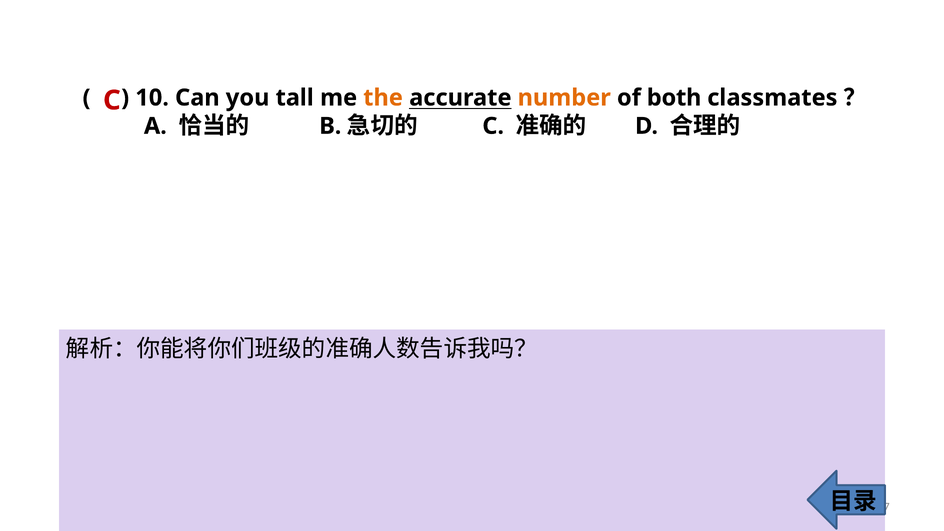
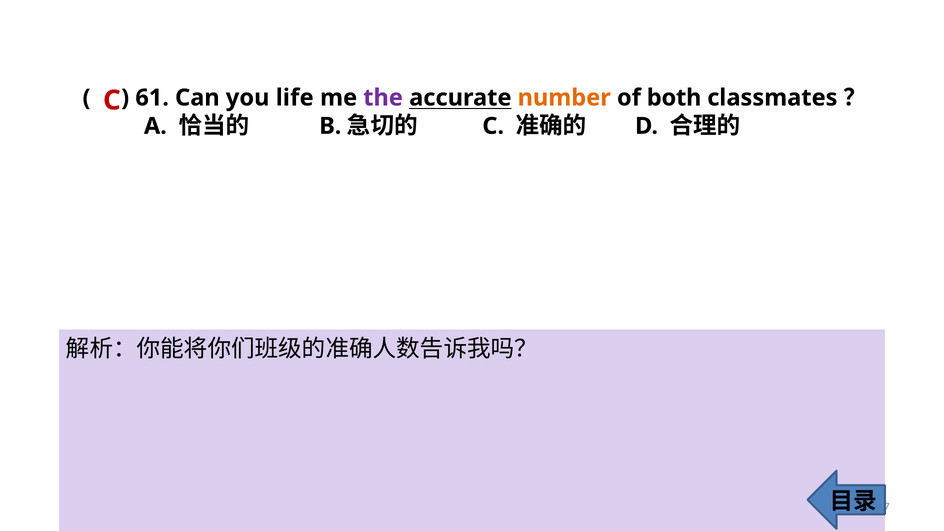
10: 10 -> 61
tall: tall -> life
the colour: orange -> purple
